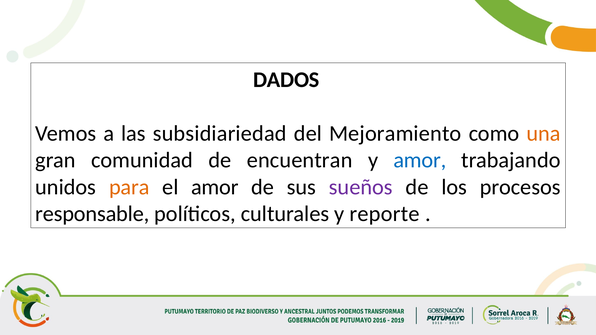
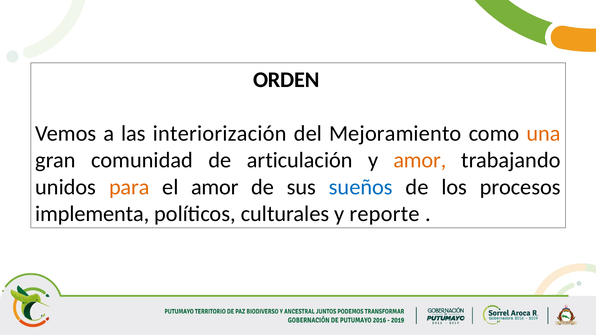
DADOS: DADOS -> ORDEN
subsidiariedad: subsidiariedad -> interiorización
encuentran: encuentran -> articulación
amor at (420, 160) colour: blue -> orange
sueños colour: purple -> blue
responsable: responsable -> implementa
